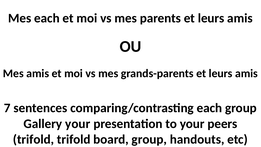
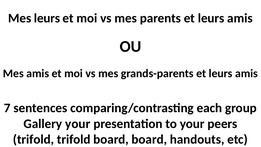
Mes each: each -> leurs
board group: group -> board
